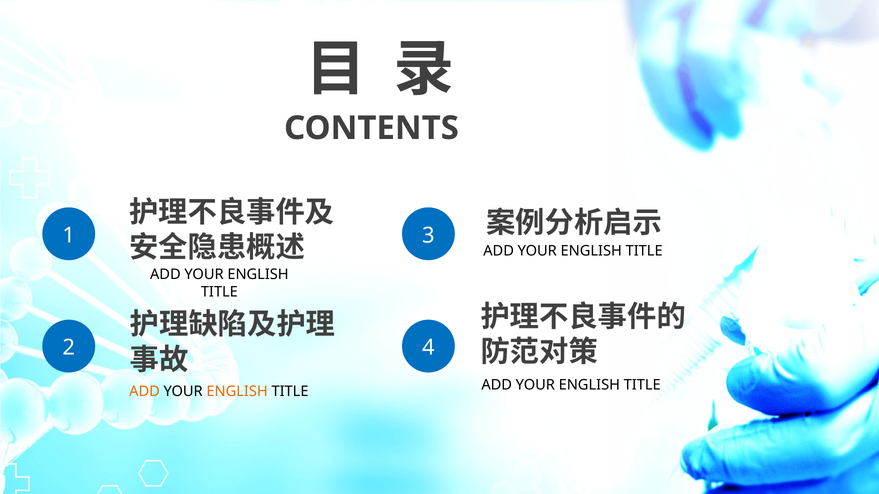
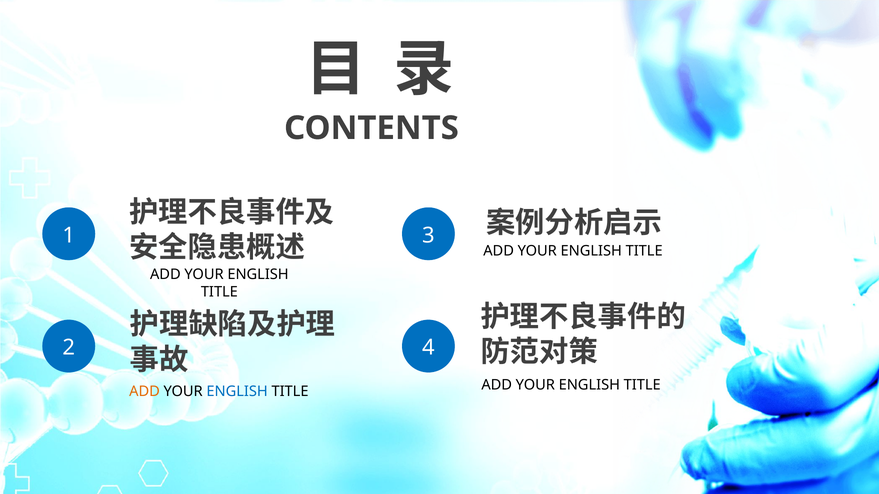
ENGLISH at (237, 392) colour: orange -> blue
